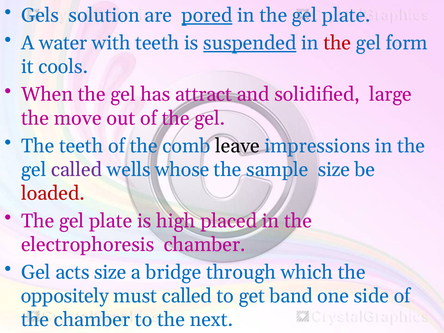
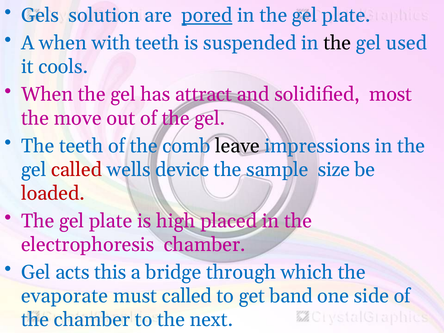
A water: water -> when
suspended underline: present -> none
the at (337, 43) colour: red -> black
form: form -> used
large: large -> most
called at (77, 170) colour: purple -> red
whose: whose -> device
acts size: size -> this
oppositely: oppositely -> evaporate
